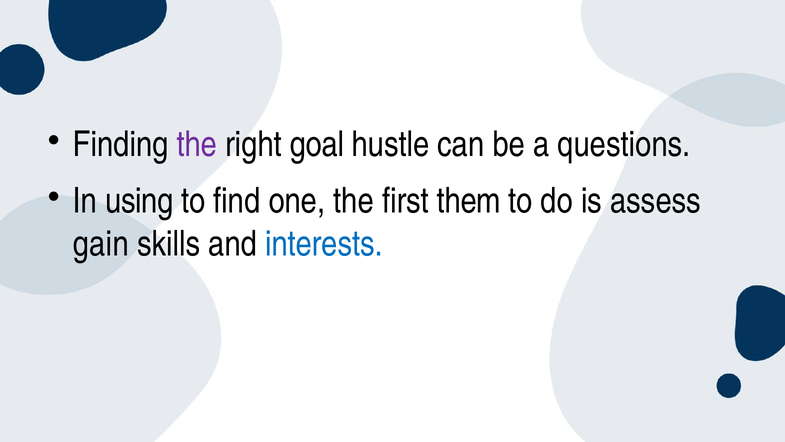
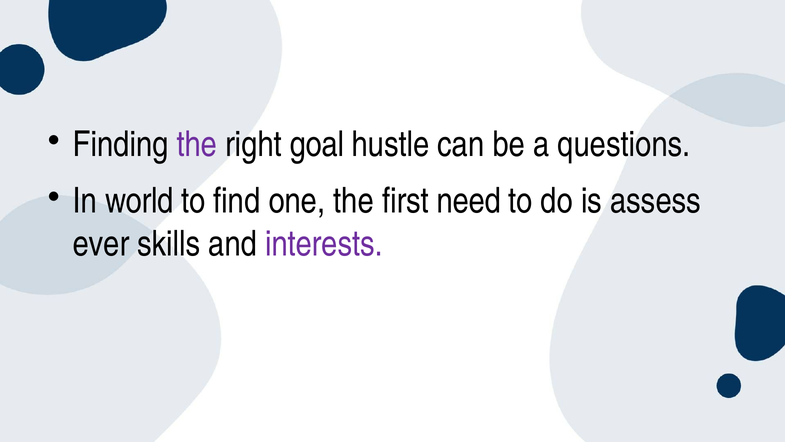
using: using -> world
them: them -> need
gain: gain -> ever
interests colour: blue -> purple
